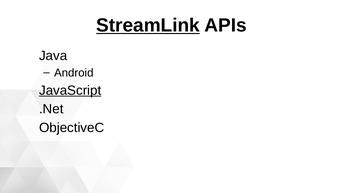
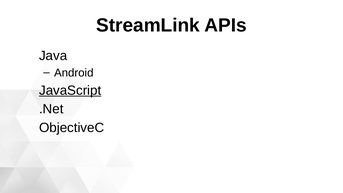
StreamLink underline: present -> none
